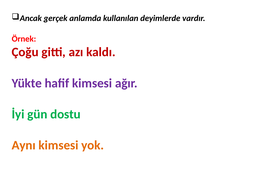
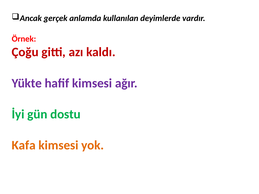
Aynı: Aynı -> Kafa
